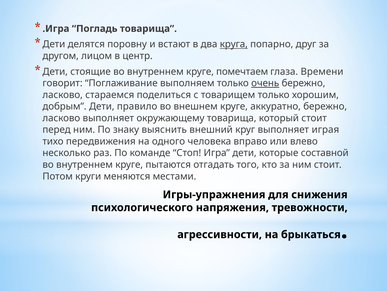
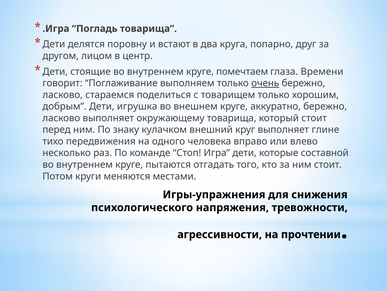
круга underline: present -> none
правило: правило -> игрушка
выяснить: выяснить -> кулачком
играя: играя -> глине
брыкаться: брыкаться -> прочтении
